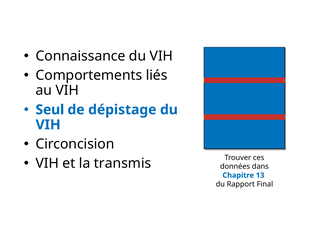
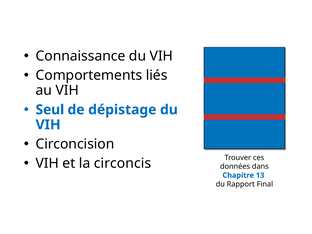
transmis: transmis -> circoncis
